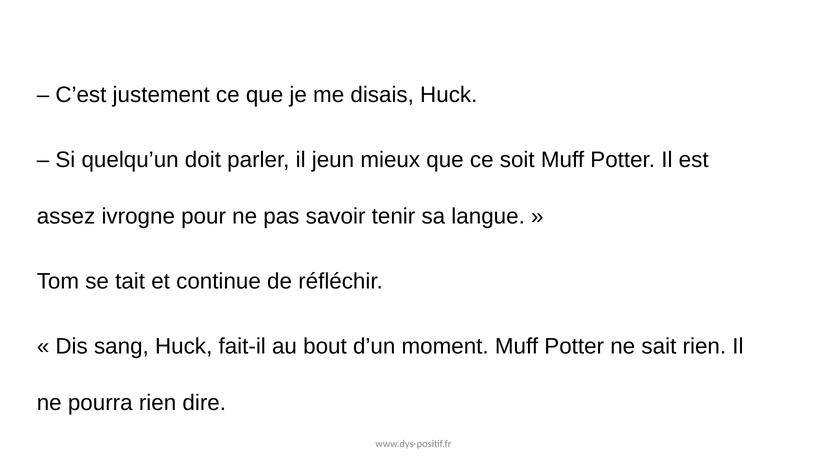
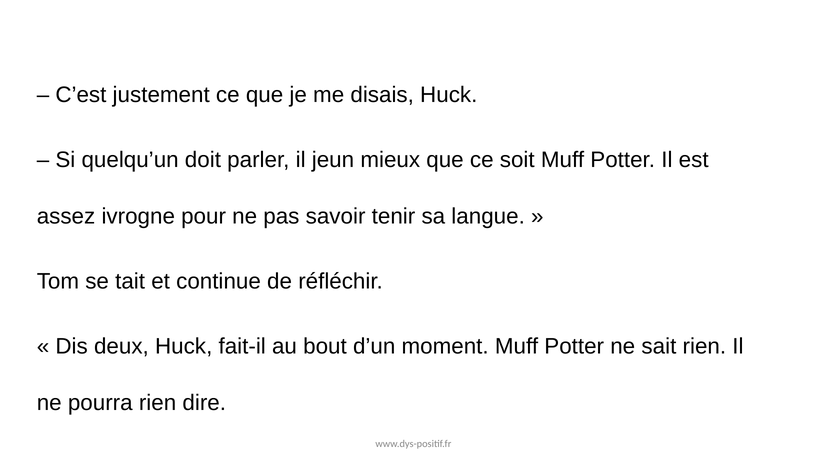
sang: sang -> deux
